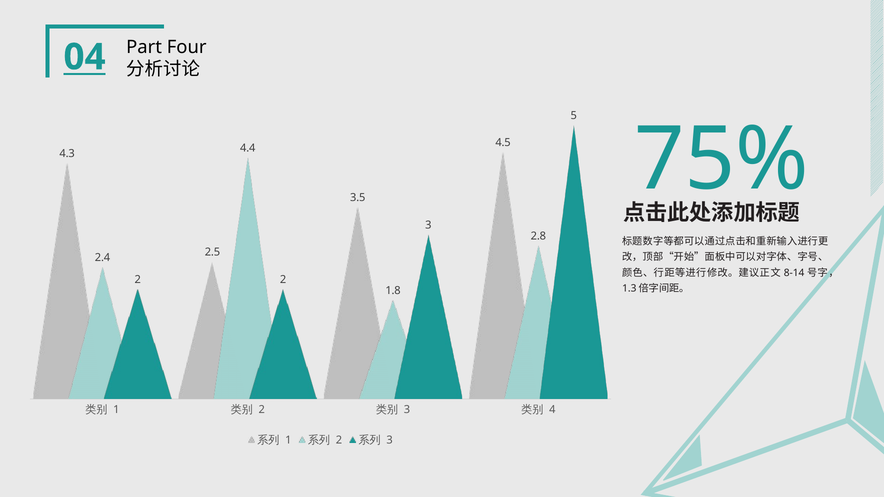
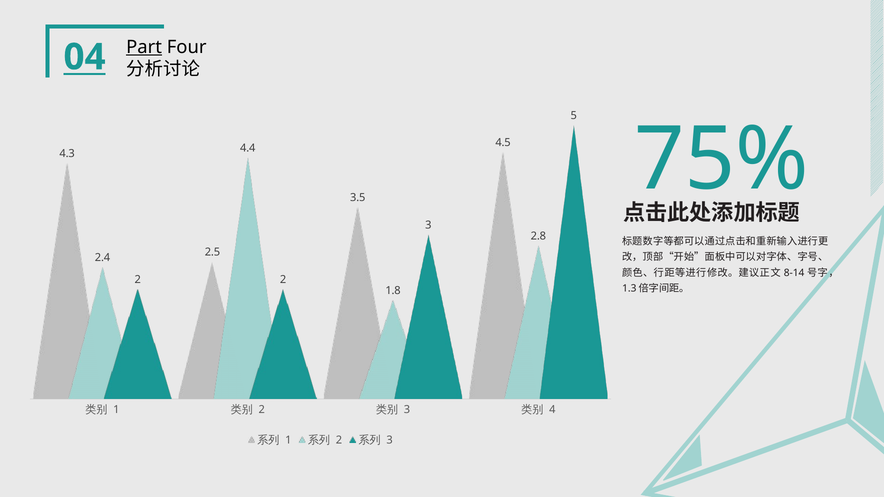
Part underline: none -> present
